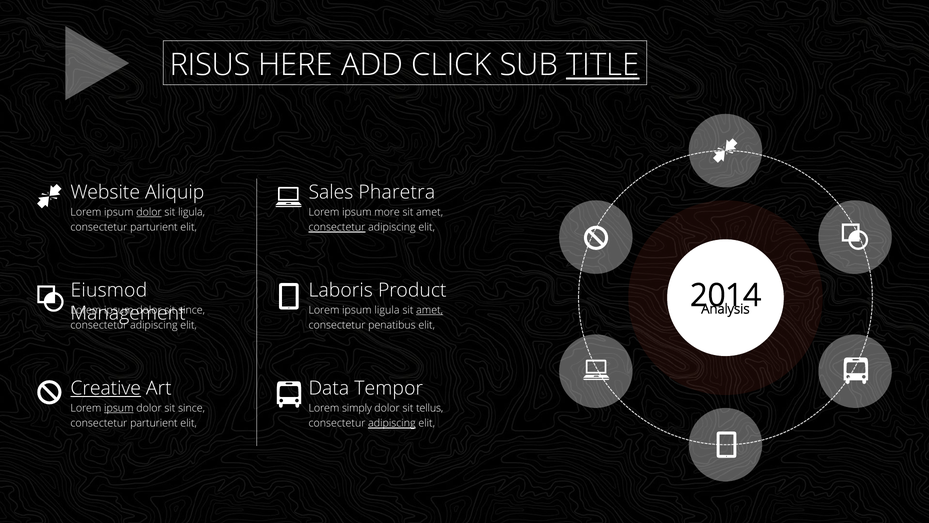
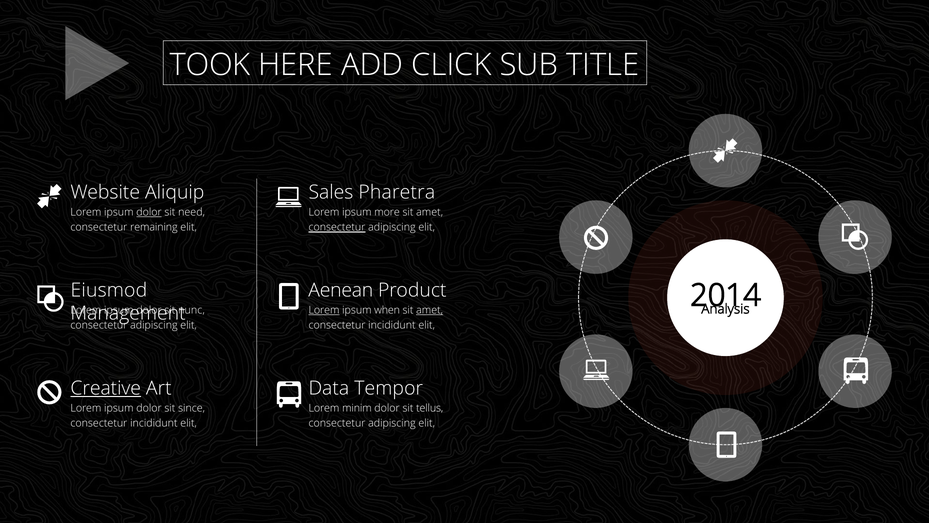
RISUS: RISUS -> TOOK
TITLE underline: present -> none
sit ligula: ligula -> need
parturient at (154, 227): parturient -> remaining
Laboris: Laboris -> Aenean
since at (192, 310): since -> nunc
Lorem at (324, 310) underline: none -> present
ipsum ligula: ligula -> when
penatibus at (392, 325): penatibus -> incididunt
ipsum at (119, 408) underline: present -> none
simply: simply -> minim
parturient at (154, 423): parturient -> incididunt
adipiscing at (392, 423) underline: present -> none
